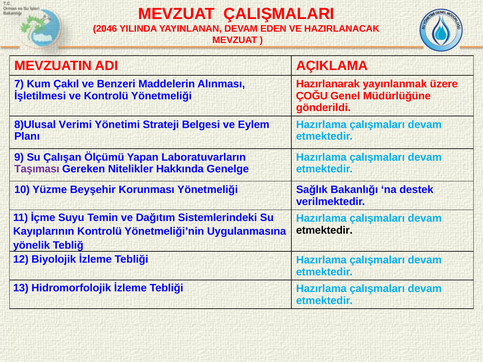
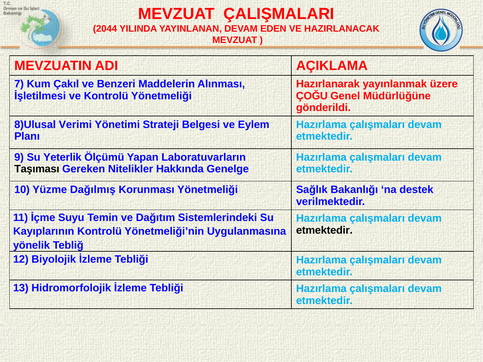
2046: 2046 -> 2044
Çalışan: Çalışan -> Yeterlik
Taşıması colour: purple -> black
Beyşehir: Beyşehir -> Dağılmış
